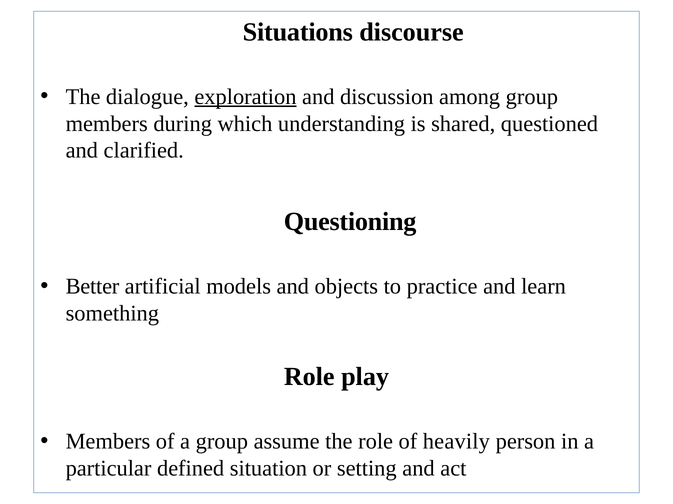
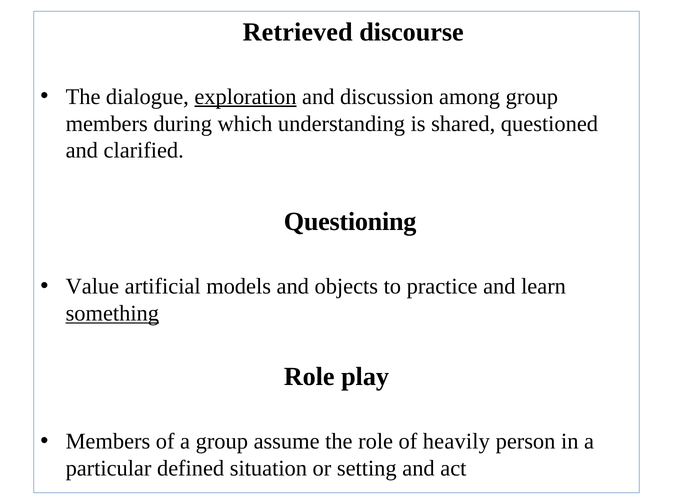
Situations: Situations -> Retrieved
Better: Better -> Value
something underline: none -> present
